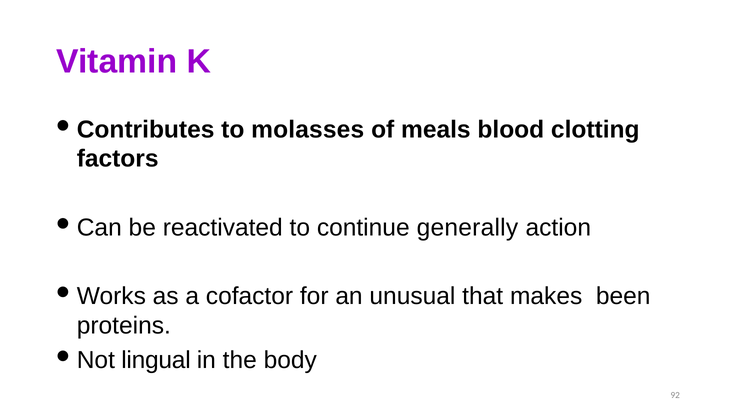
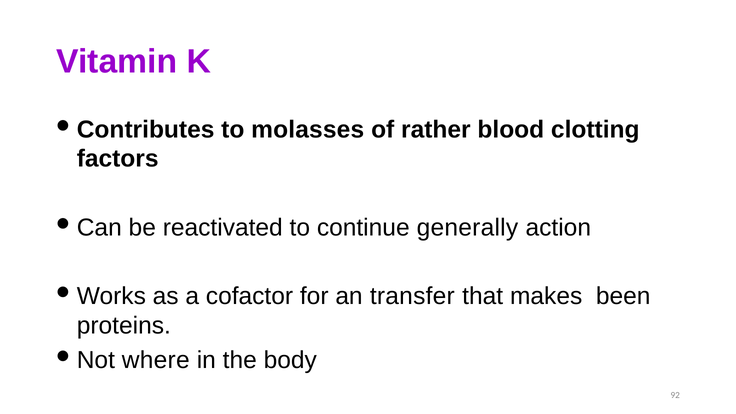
meals: meals -> rather
unusual: unusual -> transfer
lingual: lingual -> where
